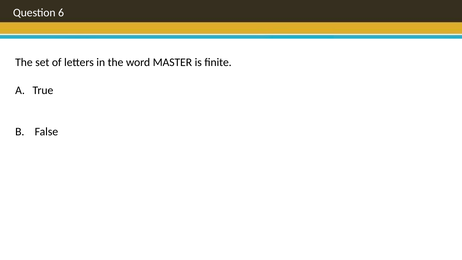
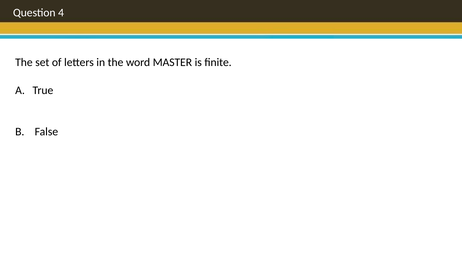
6: 6 -> 4
